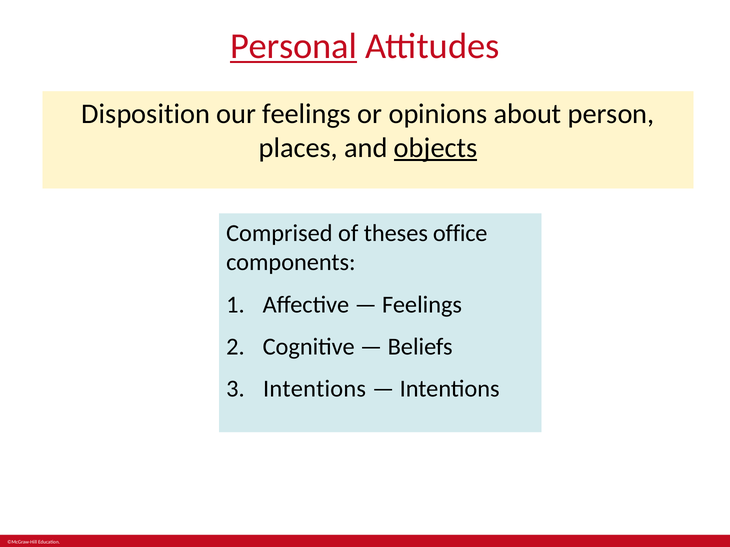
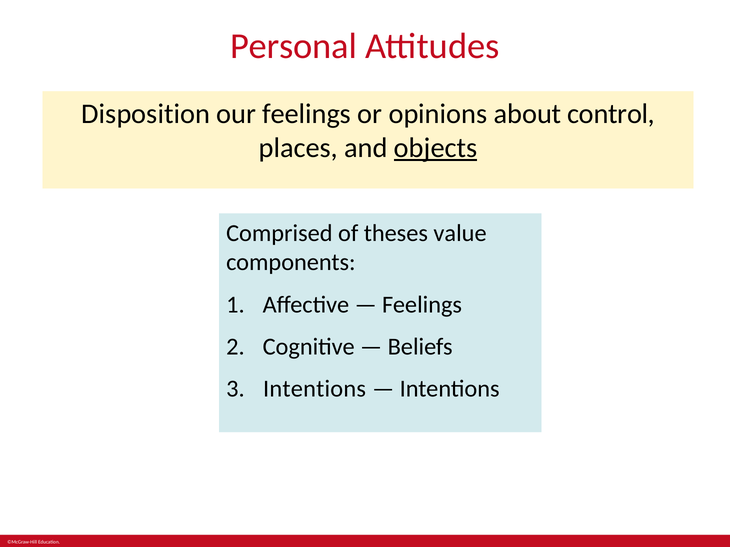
Personal underline: present -> none
person: person -> control
office: office -> value
